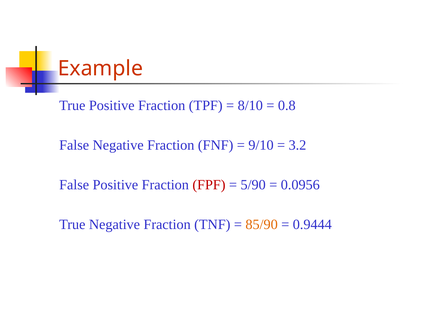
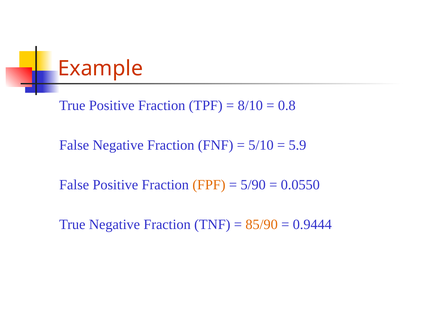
9/10: 9/10 -> 5/10
3.2: 3.2 -> 5.9
FPF colour: red -> orange
0.0956: 0.0956 -> 0.0550
